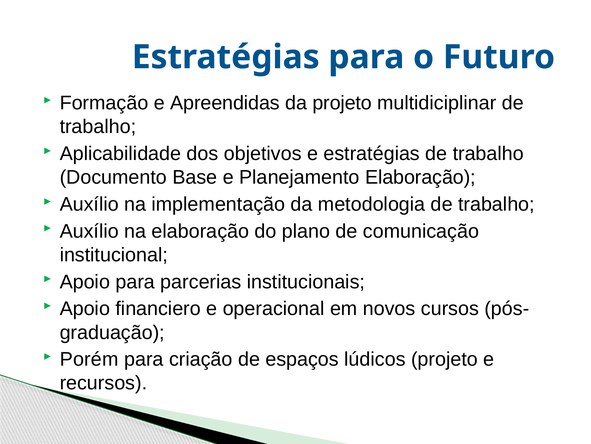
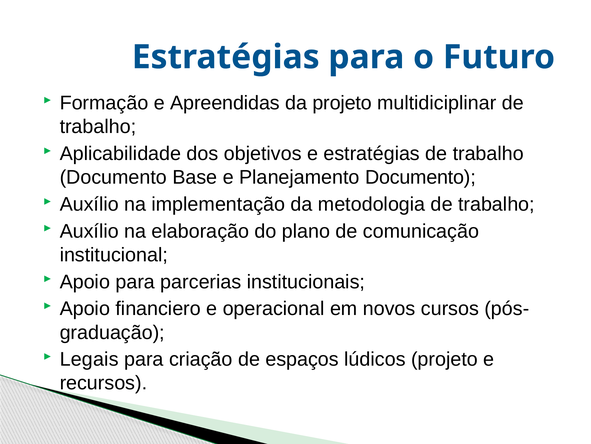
Planejamento Elaboração: Elaboração -> Documento
Porém: Porém -> Legais
